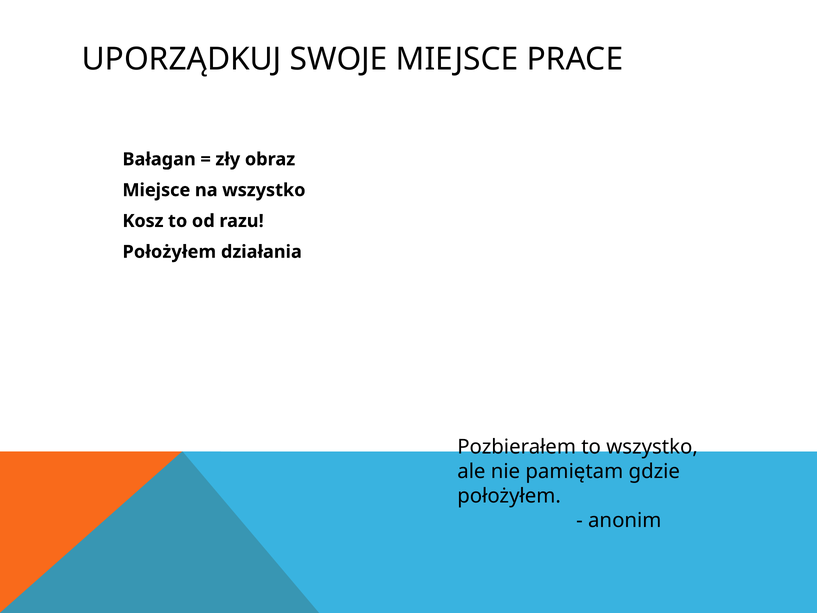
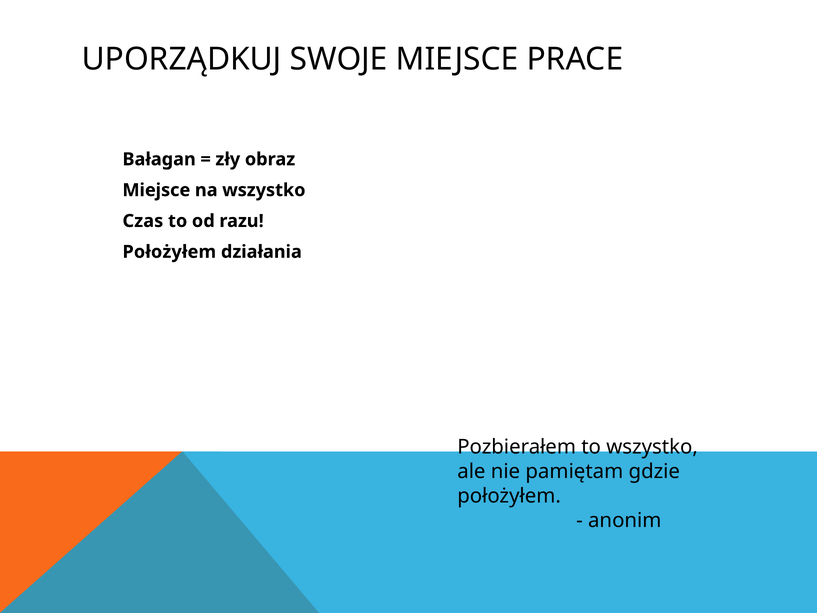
Kosz: Kosz -> Czas
